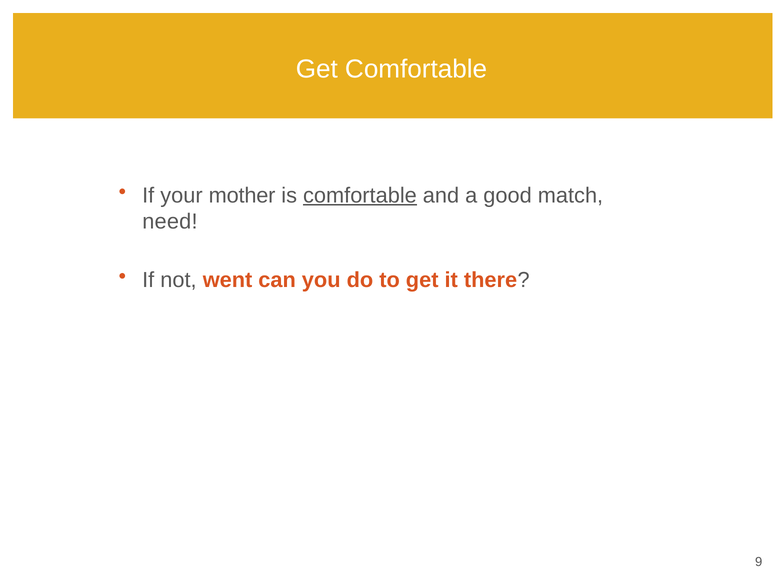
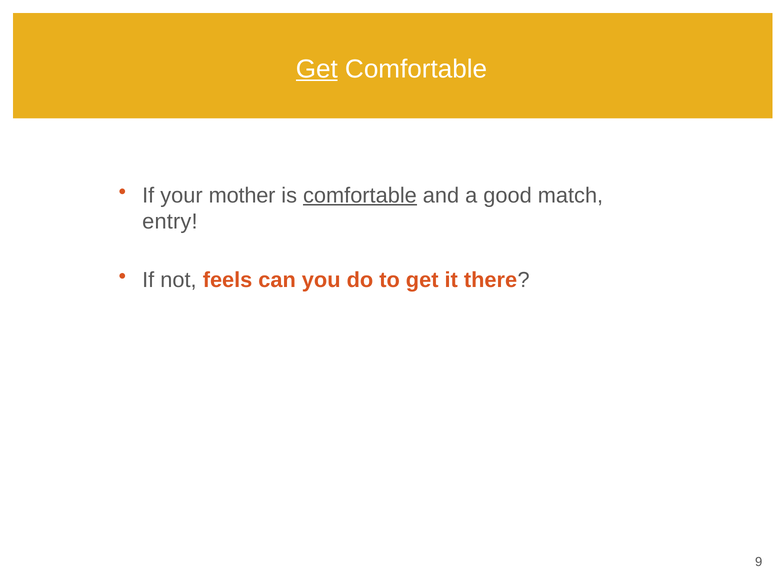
Get at (317, 69) underline: none -> present
need: need -> entry
went: went -> feels
